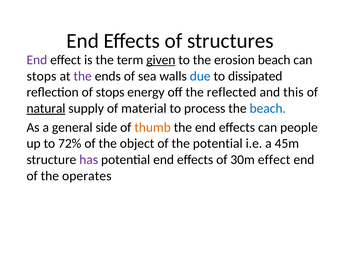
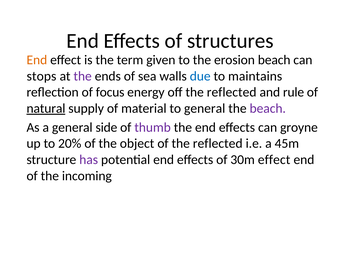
End at (37, 60) colour: purple -> orange
given underline: present -> none
dissipated: dissipated -> maintains
of stops: stops -> focus
this: this -> rule
to process: process -> general
beach at (268, 108) colour: blue -> purple
thumb colour: orange -> purple
people: people -> groyne
72%: 72% -> 20%
of the potential: potential -> reflected
operates: operates -> incoming
